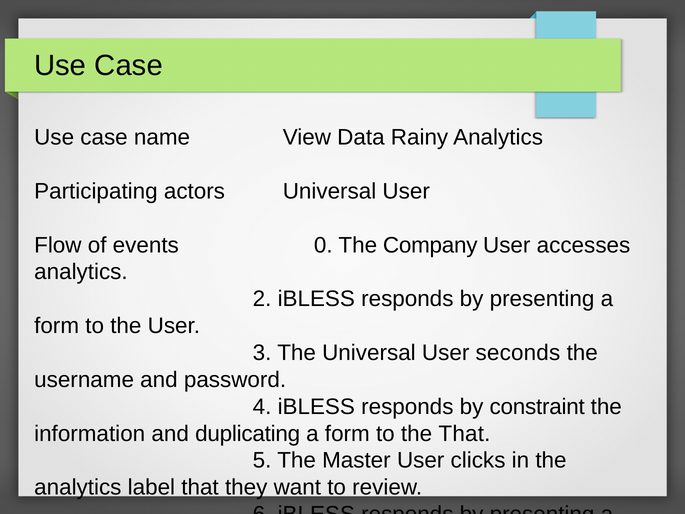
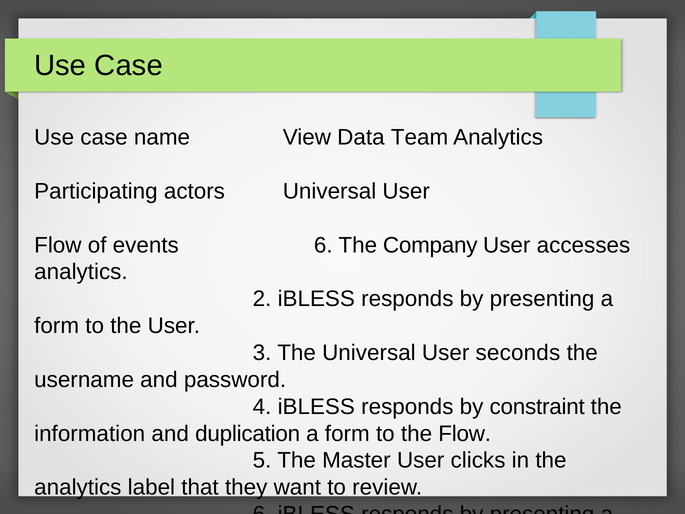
Rainy: Rainy -> Team
events 0: 0 -> 6
duplicating: duplicating -> duplication
the That: That -> Flow
